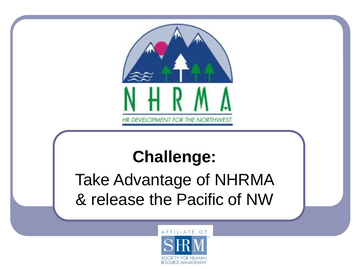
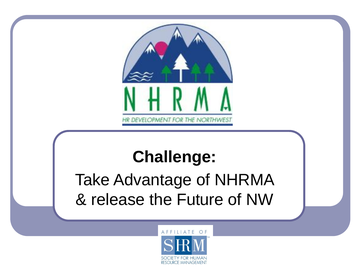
Pacific: Pacific -> Future
